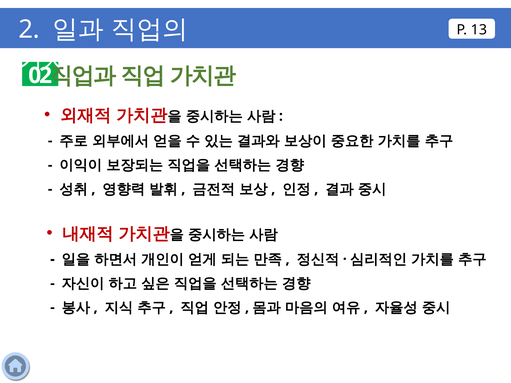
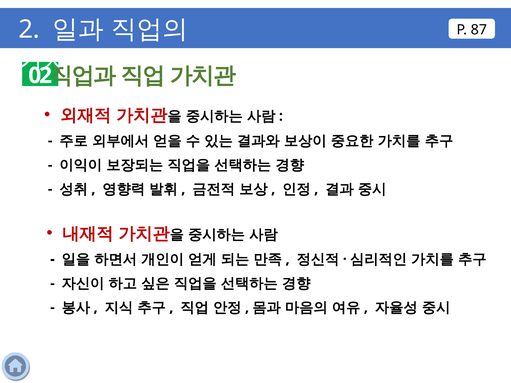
13: 13 -> 87
